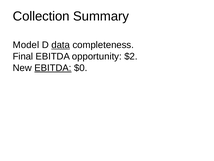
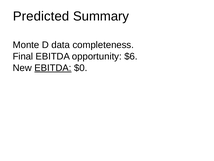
Collection: Collection -> Predicted
Model: Model -> Monte
data underline: present -> none
$2: $2 -> $6
